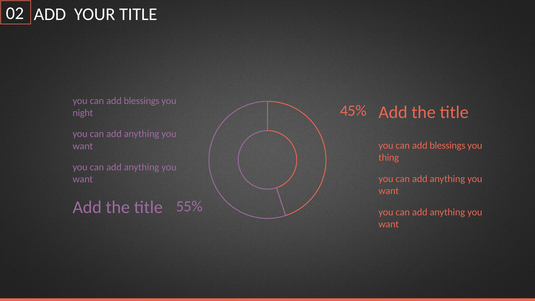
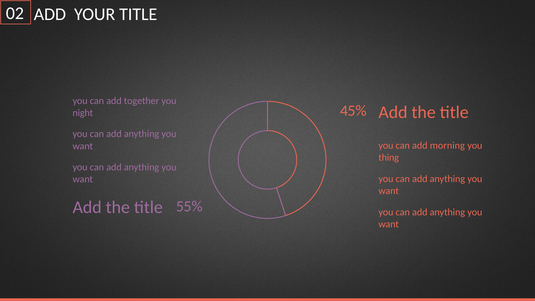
blessings at (142, 101): blessings -> together
blessings at (447, 146): blessings -> morning
